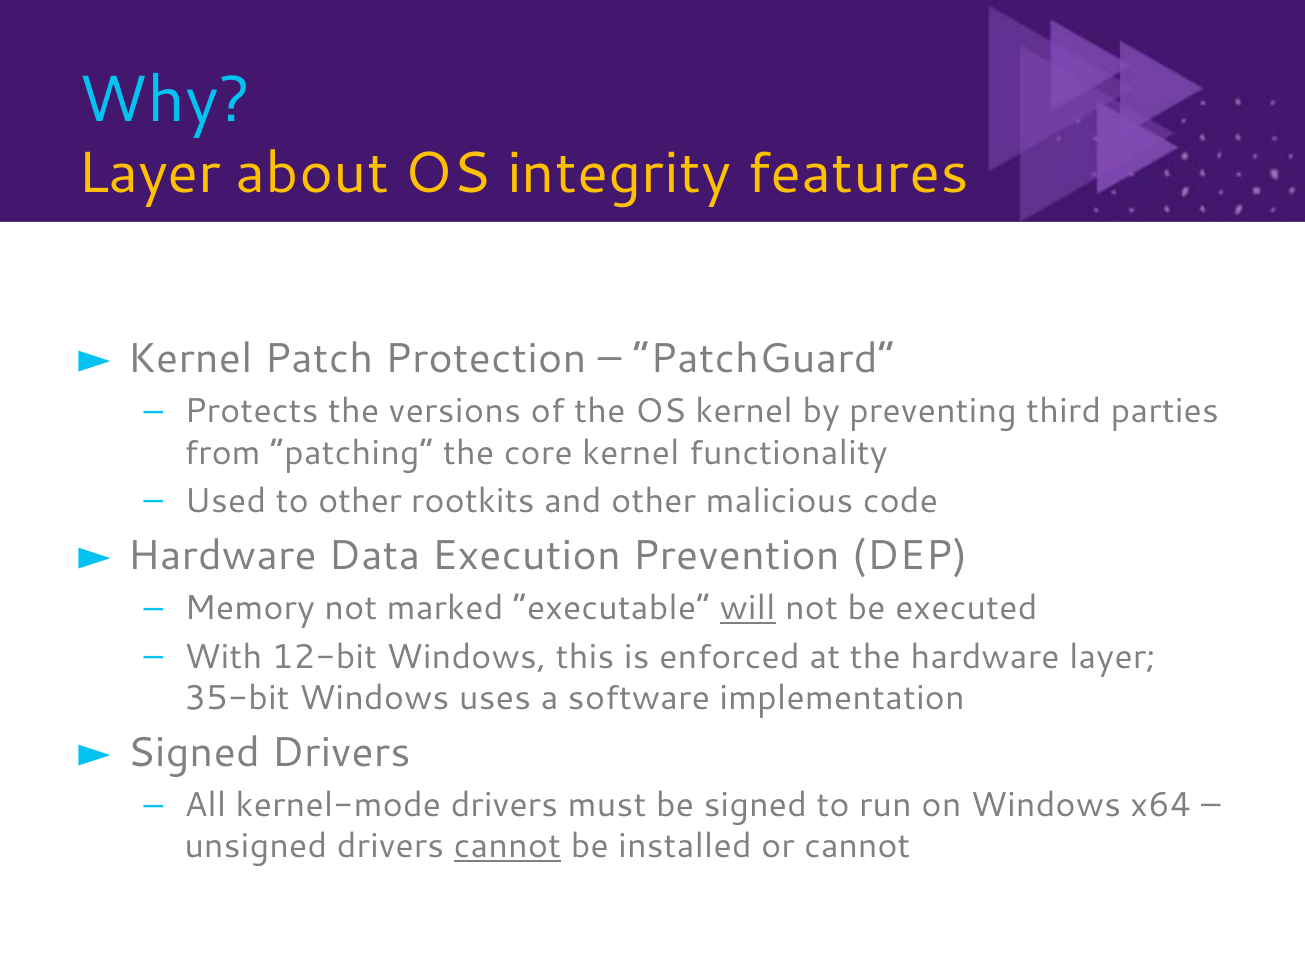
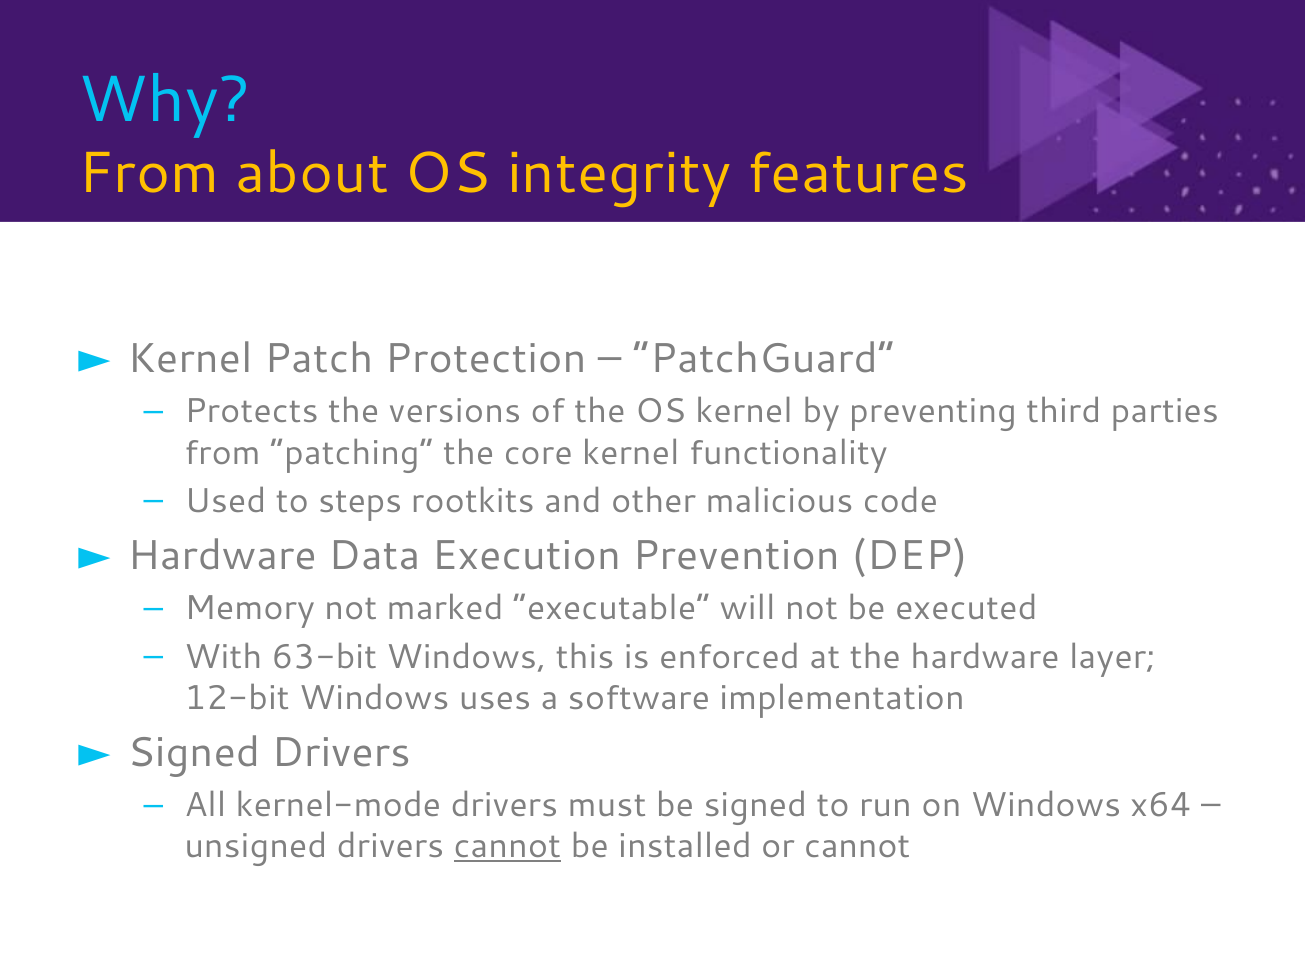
Layer at (149, 174): Layer -> From
to other: other -> steps
will underline: present -> none
12-bit: 12-bit -> 63-bit
35-bit: 35-bit -> 12-bit
